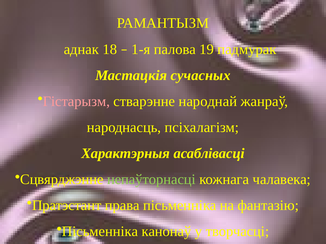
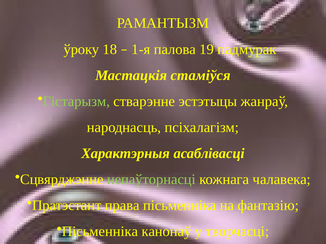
аднак: аднак -> ўроку
сучасных: сучасных -> стаміўся
Гістарызм colour: pink -> light green
народнай: народнай -> эстэтыцы
